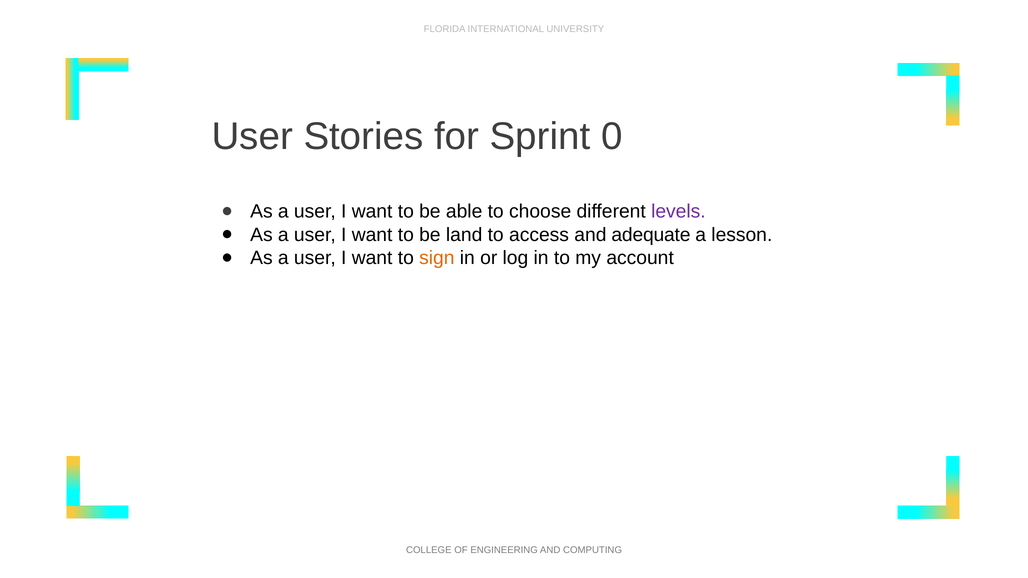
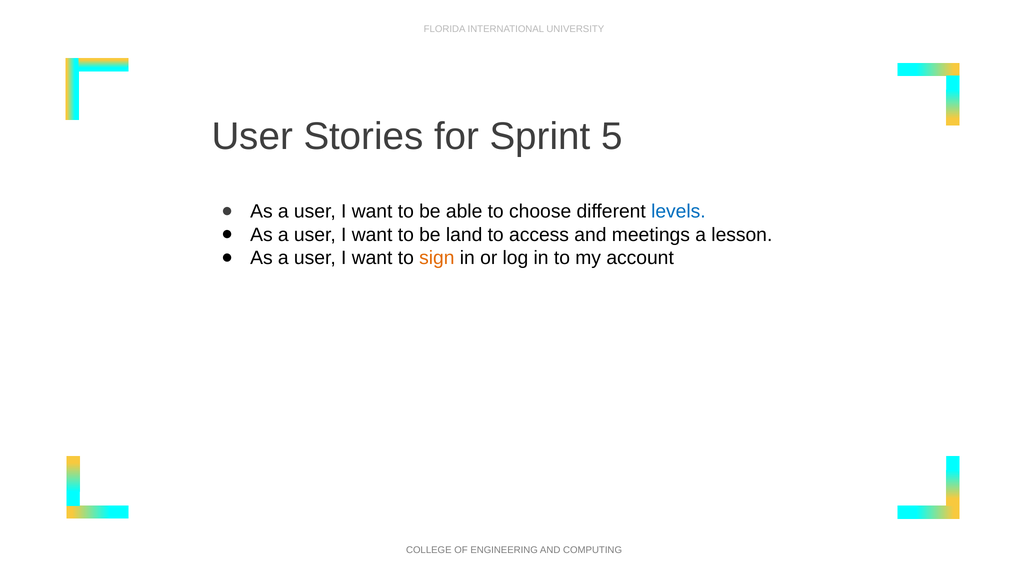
0: 0 -> 5
levels colour: purple -> blue
adequate: adequate -> meetings
